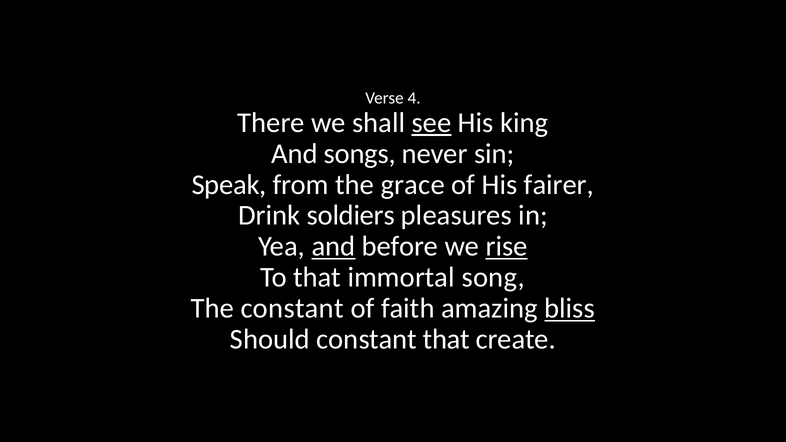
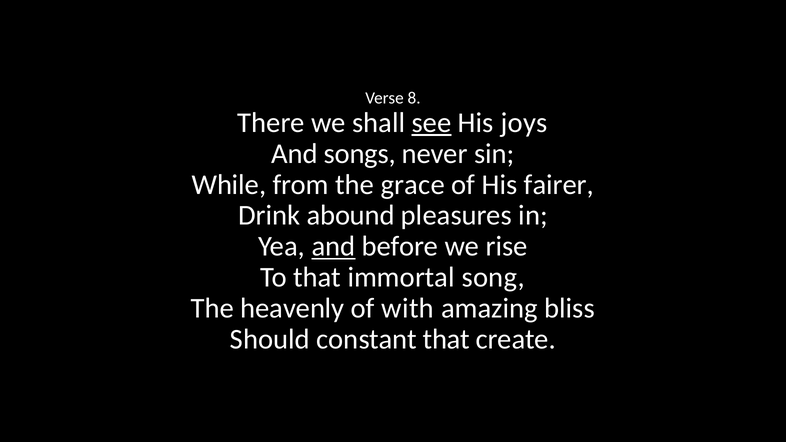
4: 4 -> 8
king: king -> joys
Speak: Speak -> While
soldiers: soldiers -> abound
rise underline: present -> none
The constant: constant -> heavenly
faith: faith -> with
bliss underline: present -> none
